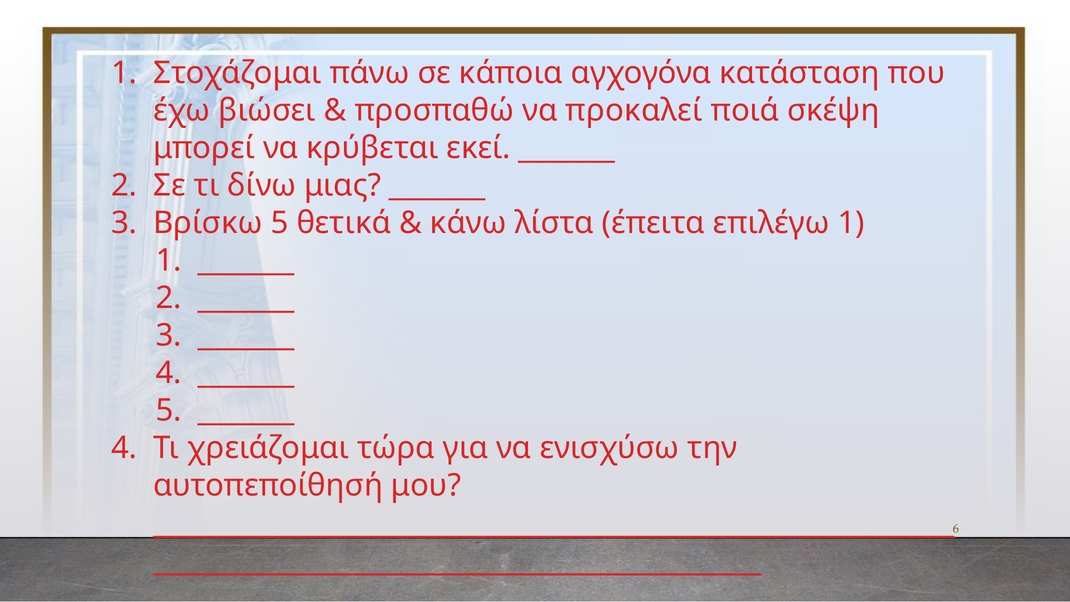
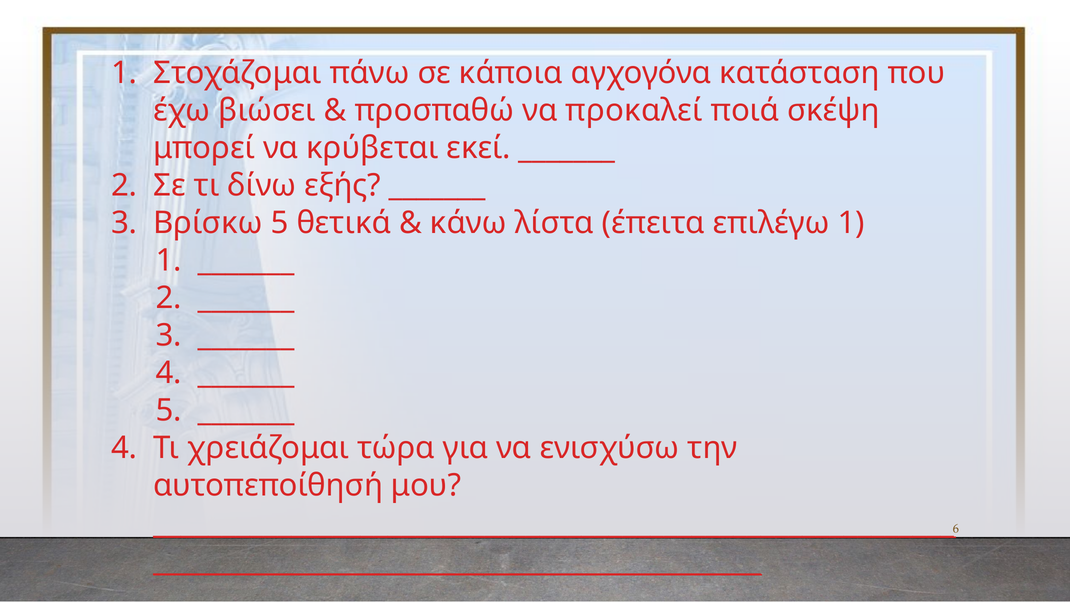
μιας: μιας -> εξής
